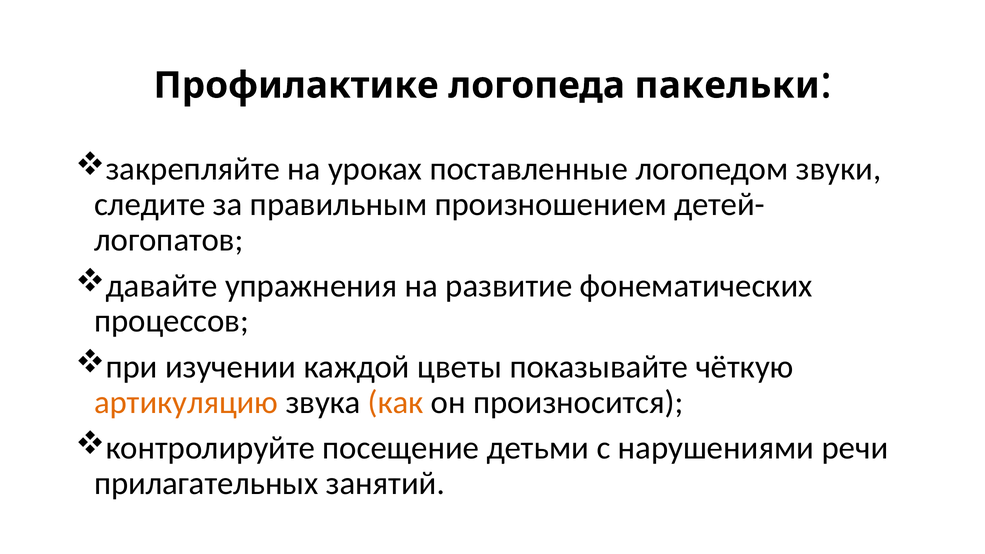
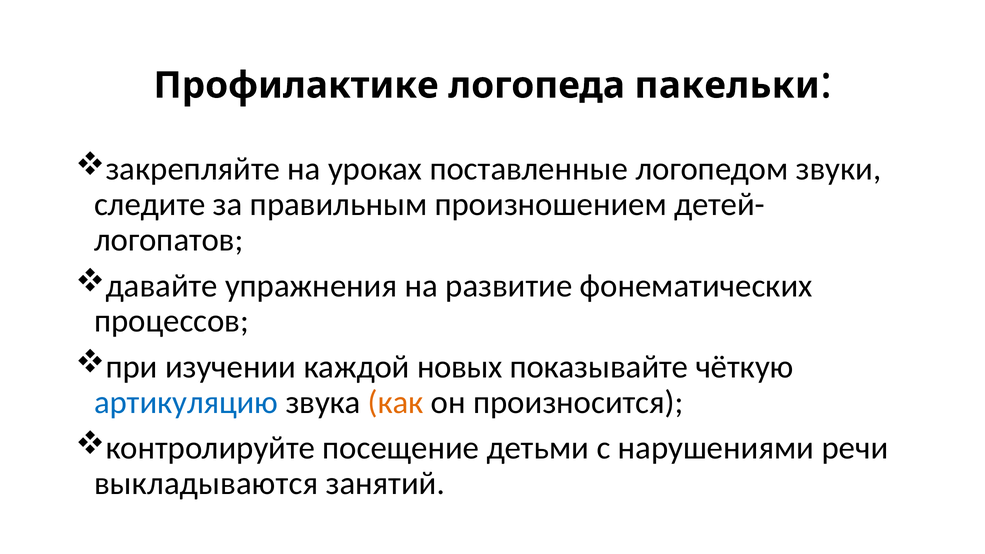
цветы: цветы -> новых
артикуляцию colour: orange -> blue
прилагательных: прилагательных -> выкладываются
